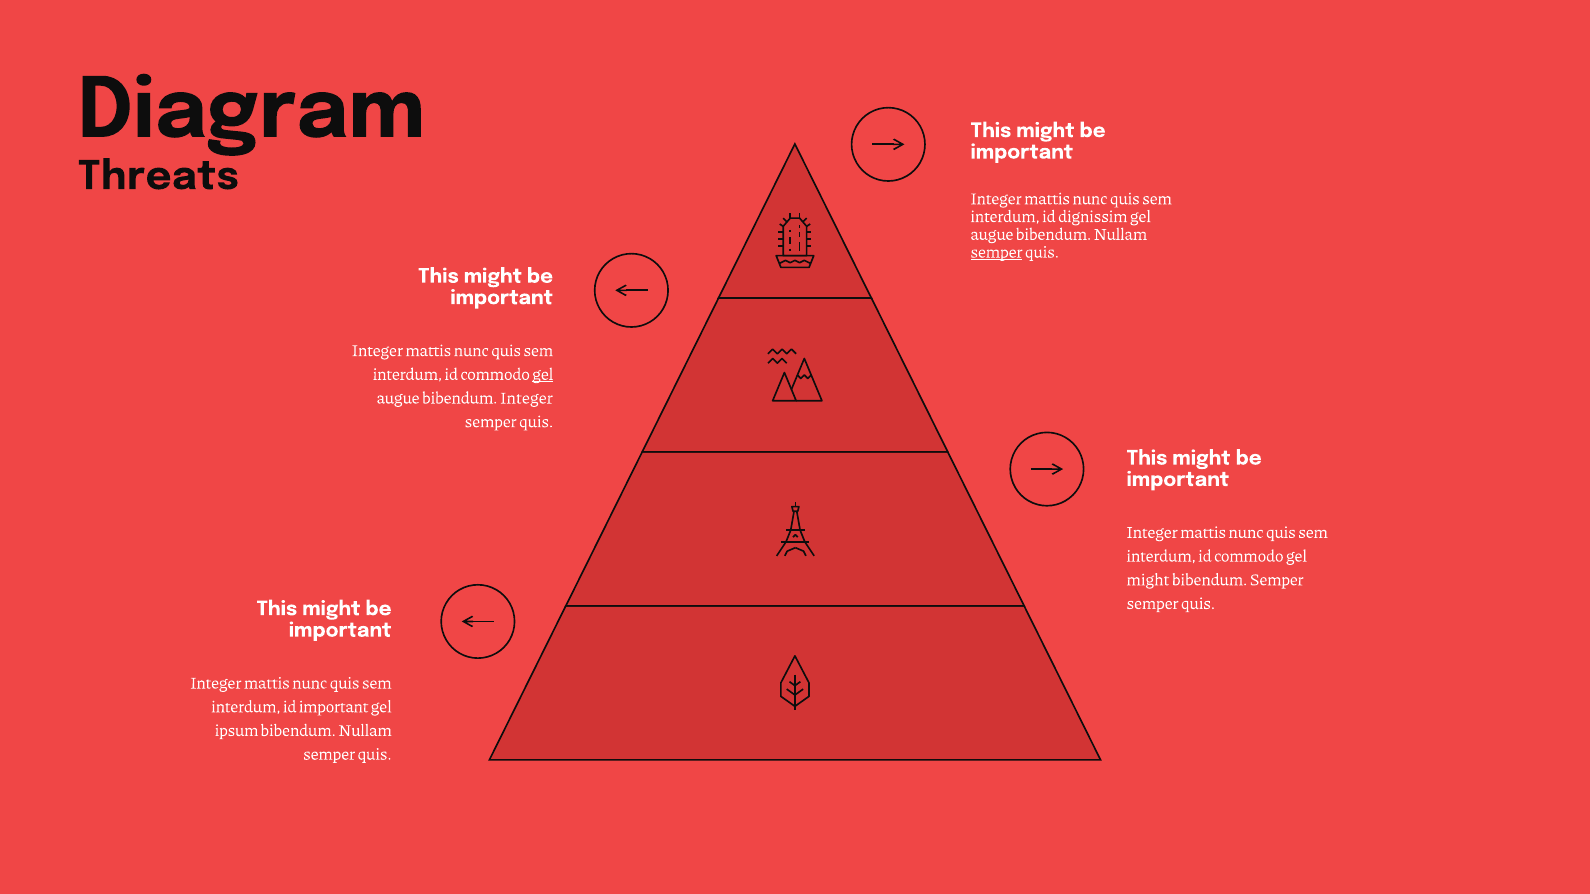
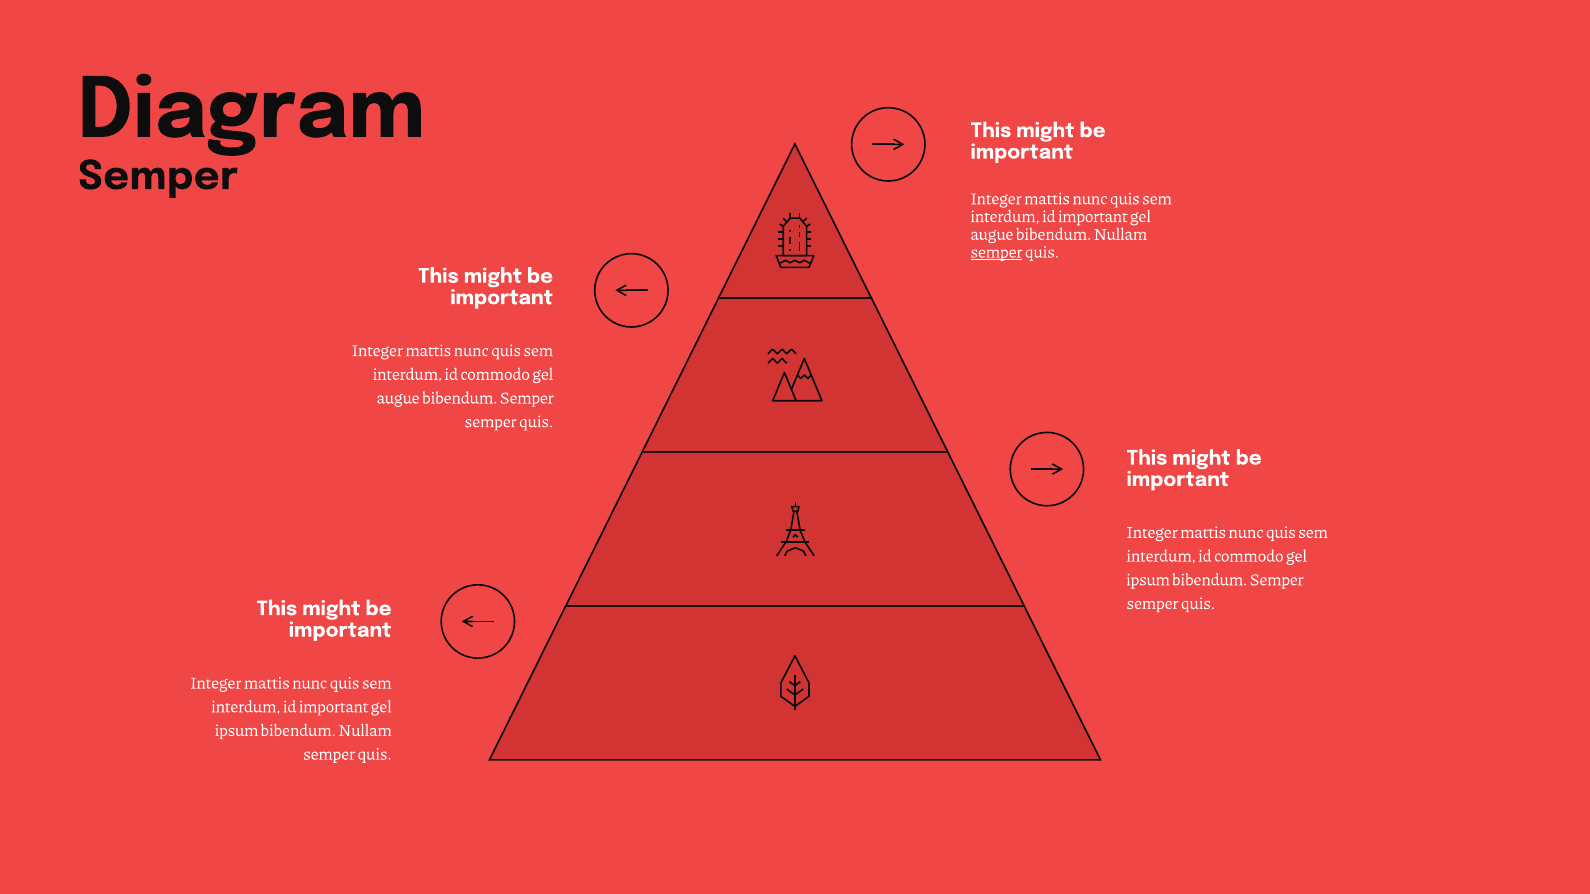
Threats at (158, 176): Threats -> Semper
dignissim at (1093, 217): dignissim -> important
gel at (543, 375) underline: present -> none
augue bibendum Integer: Integer -> Semper
might at (1148, 580): might -> ipsum
